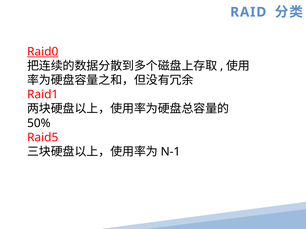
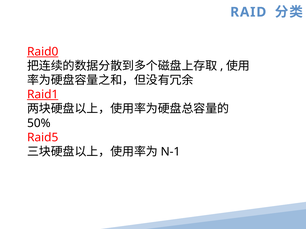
Raid1 underline: none -> present
